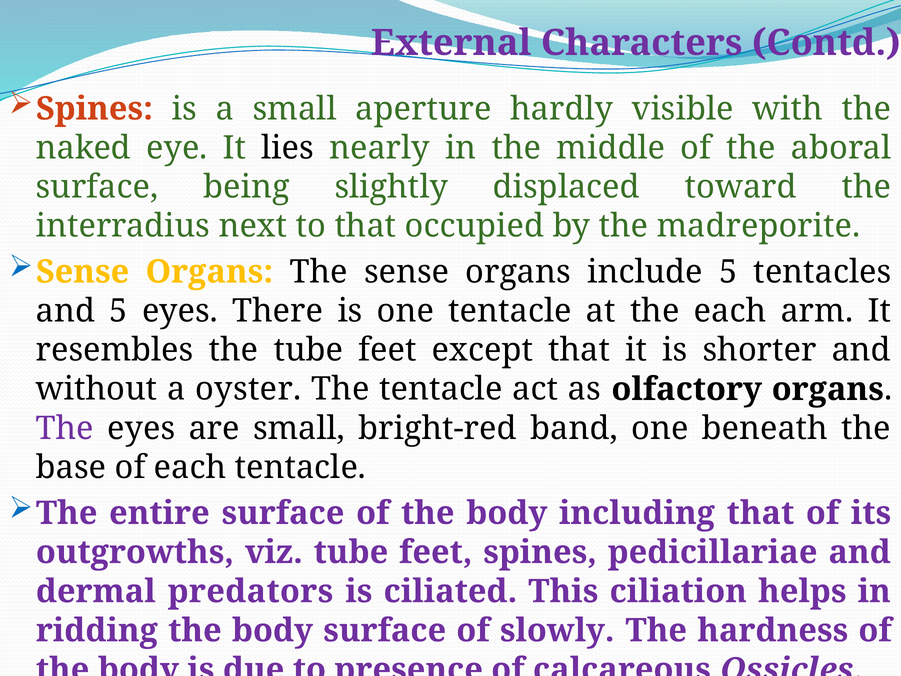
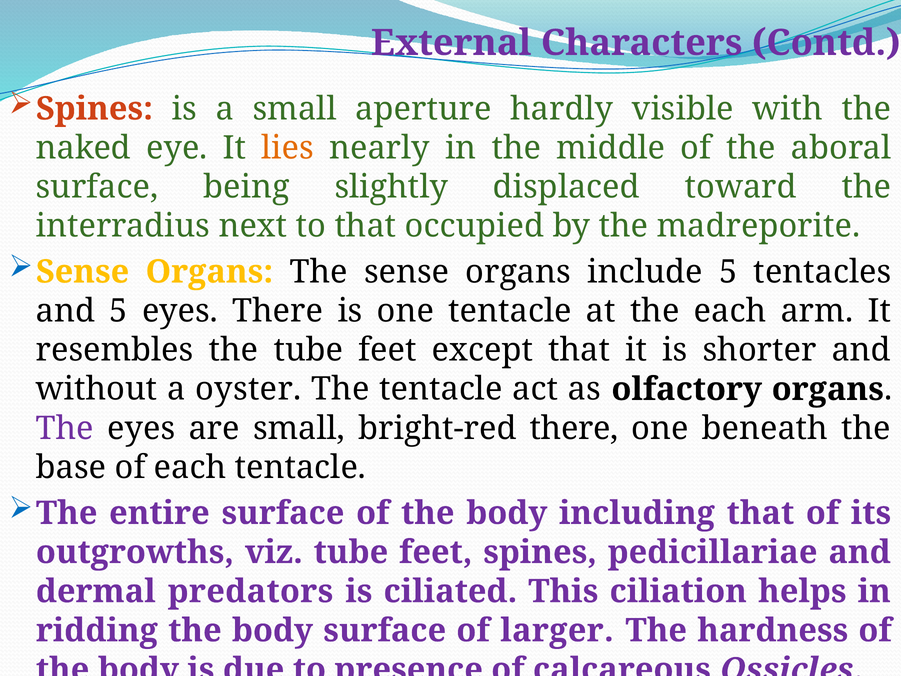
lies colour: black -> orange
bright-red band: band -> there
slowly: slowly -> larger
